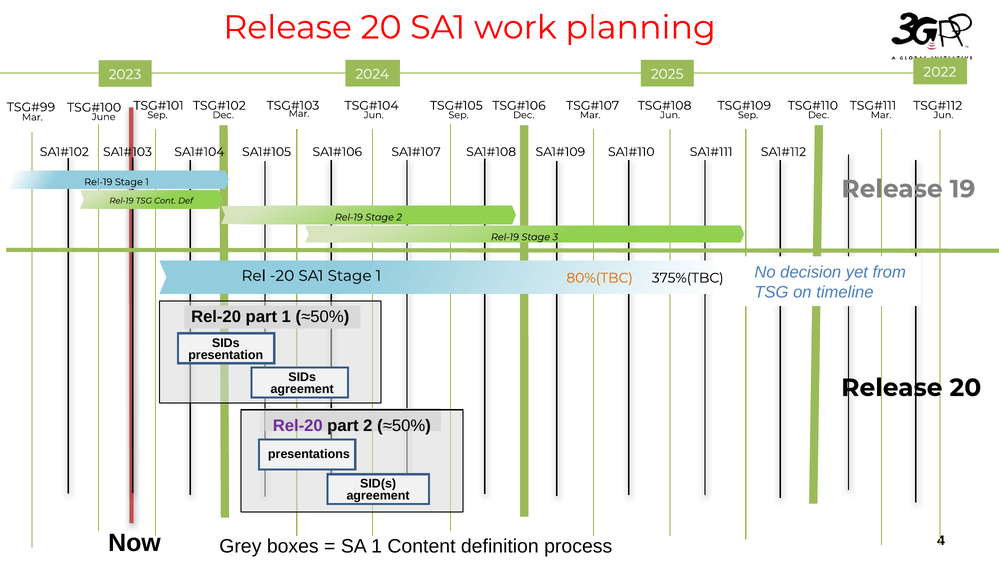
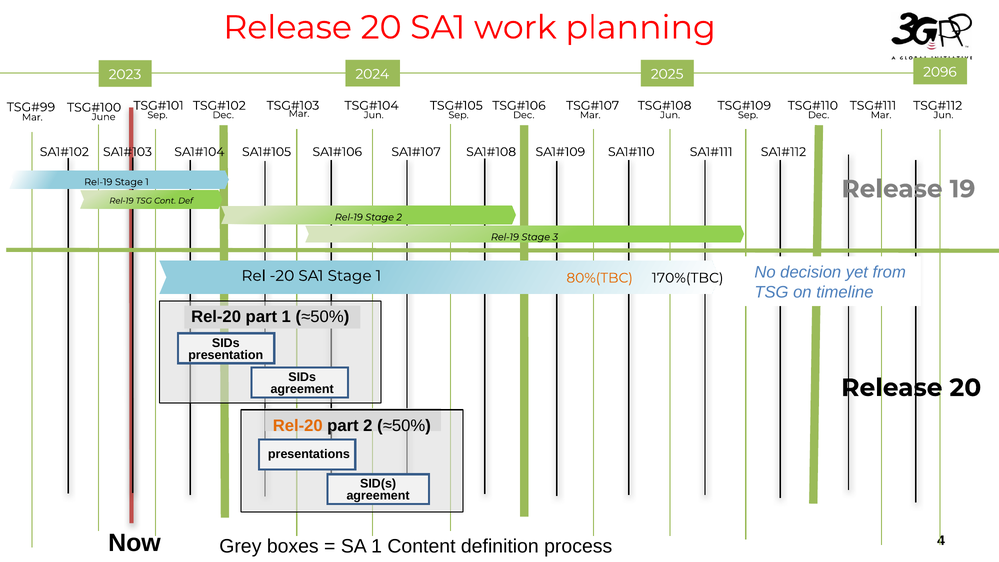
2022: 2022 -> 2096
375%(TBC: 375%(TBC -> 170%(TBC
Rel-20 at (298, 426) colour: purple -> orange
